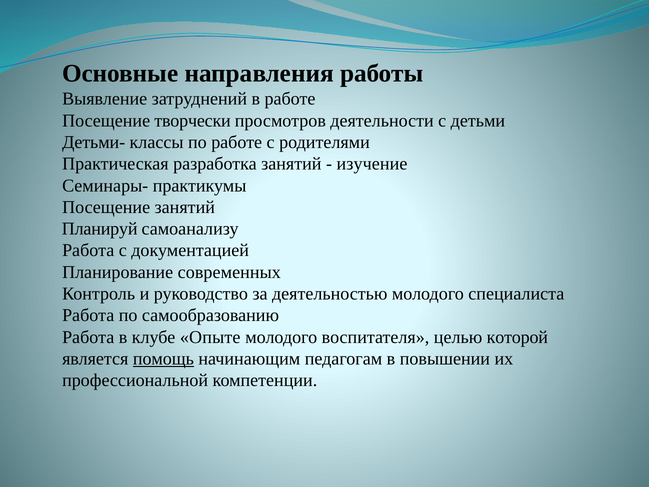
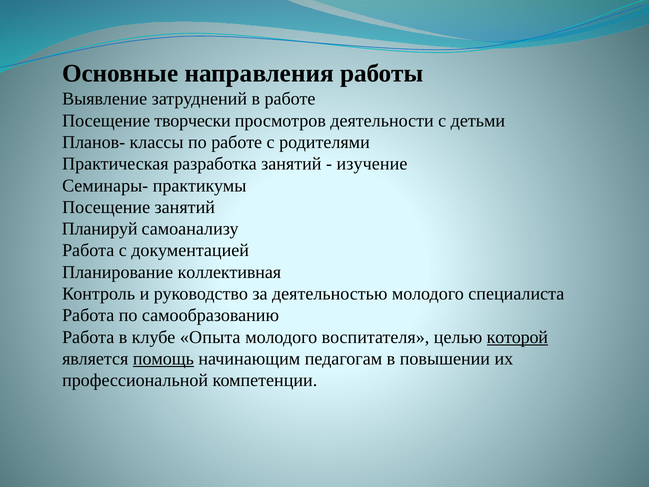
Детьми-: Детьми- -> Планов-
современных: современных -> коллективная
Опыте: Опыте -> Опыта
которой underline: none -> present
